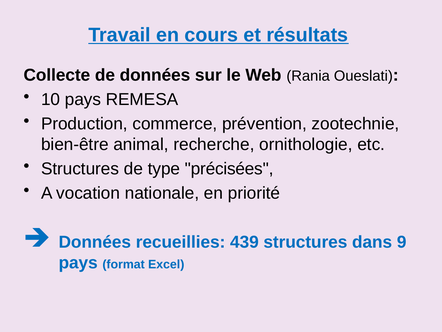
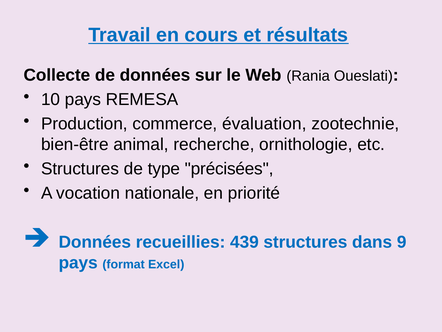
prévention: prévention -> évaluation
